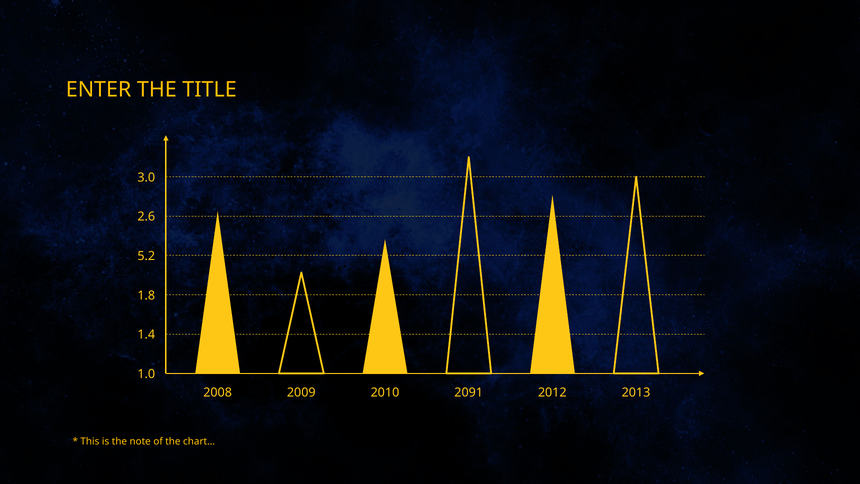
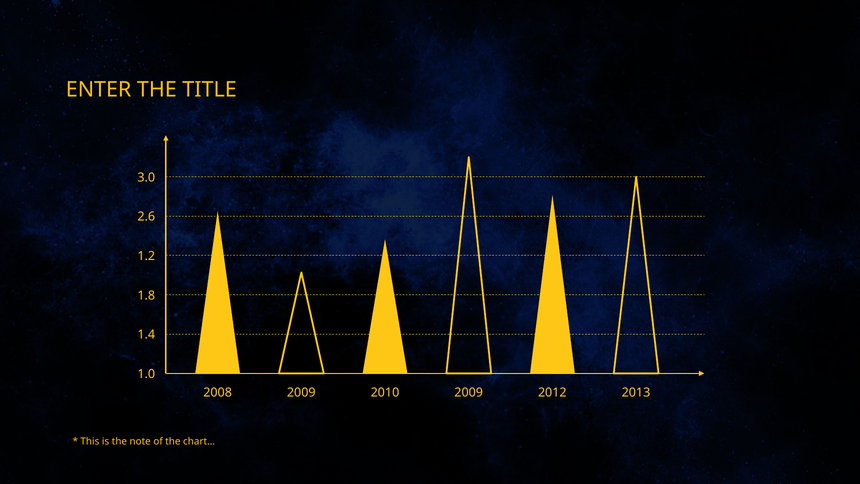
5.2: 5.2 -> 1.2
2091 at (469, 392): 2091 -> 2009
